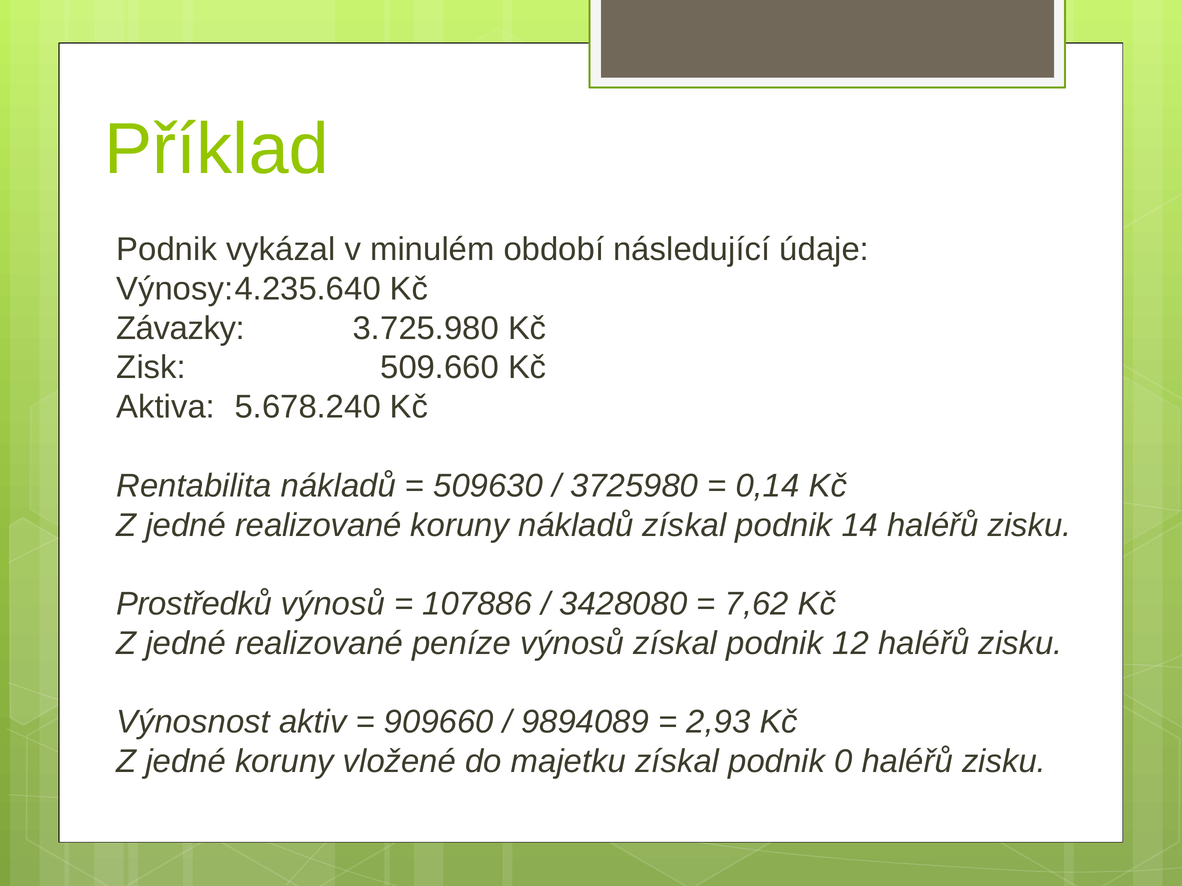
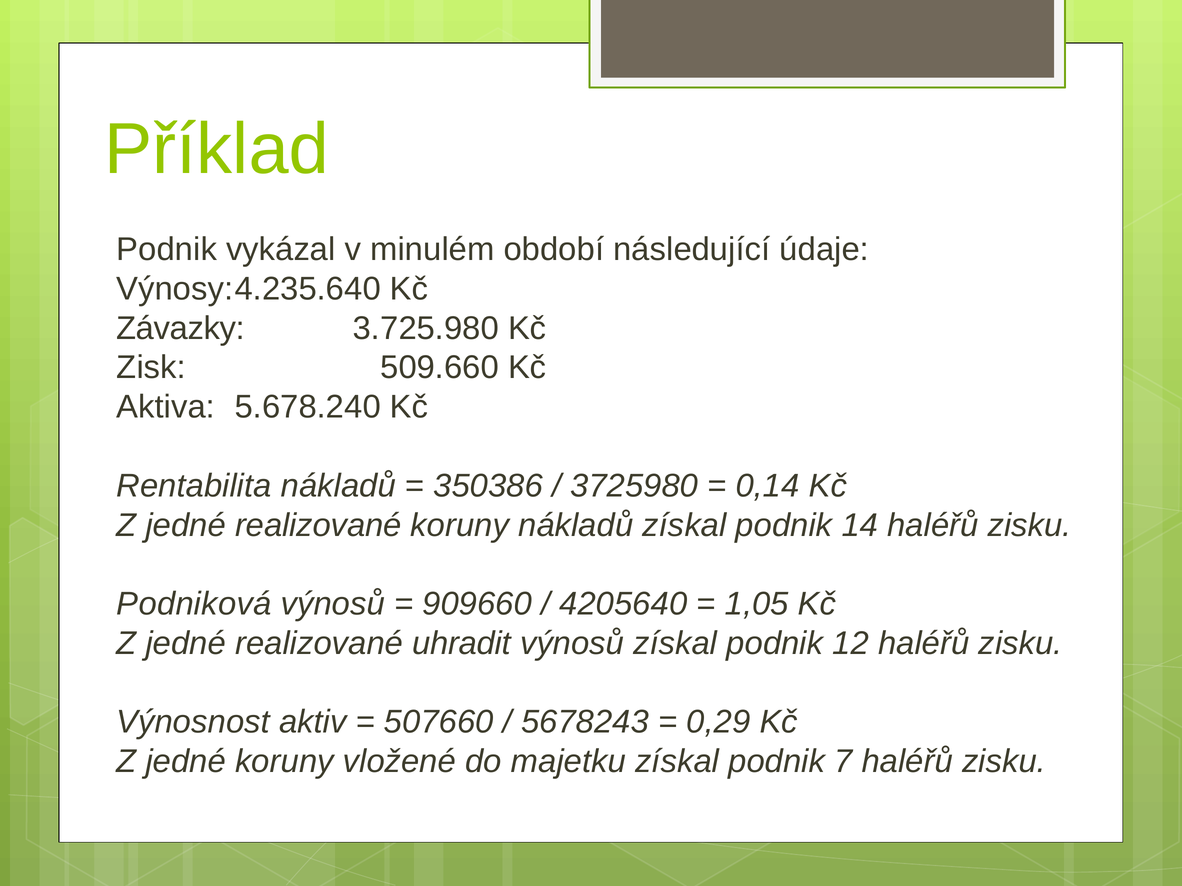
509630: 509630 -> 350386
Prostředků: Prostředků -> Podniková
107886: 107886 -> 909660
3428080: 3428080 -> 4205640
7,62: 7,62 -> 1,05
peníze: peníze -> uhradit
909660: 909660 -> 507660
9894089: 9894089 -> 5678243
2,93: 2,93 -> 0,29
0: 0 -> 7
